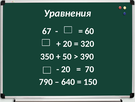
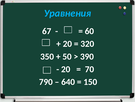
Уравнения colour: white -> light blue
